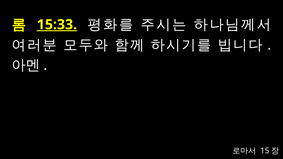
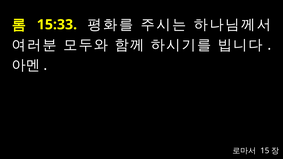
15:33 underline: present -> none
